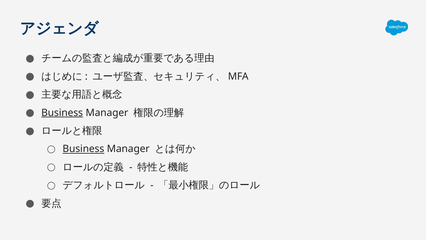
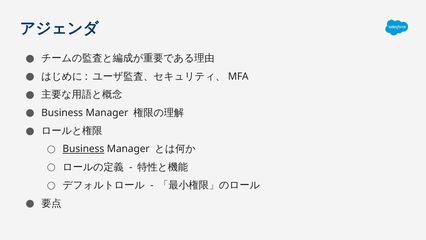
Business at (62, 113) underline: present -> none
